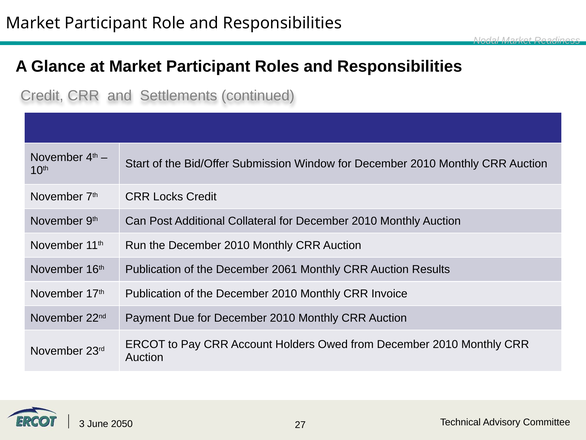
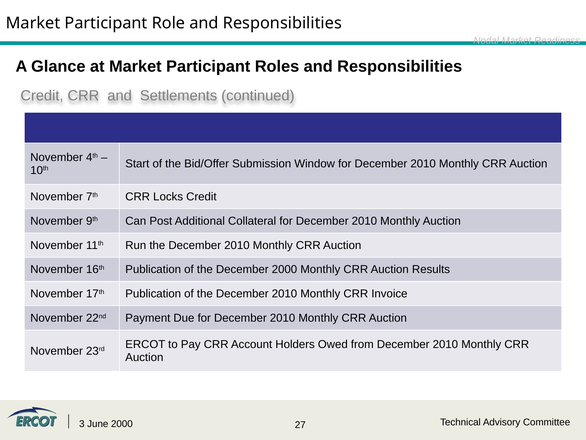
December 2061: 2061 -> 2000
June 2050: 2050 -> 2000
